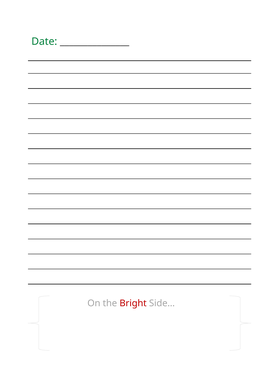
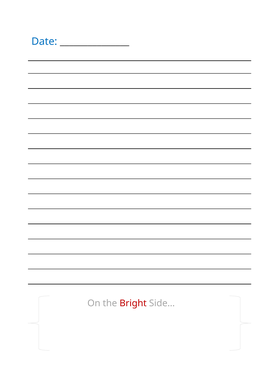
Date colour: green -> blue
